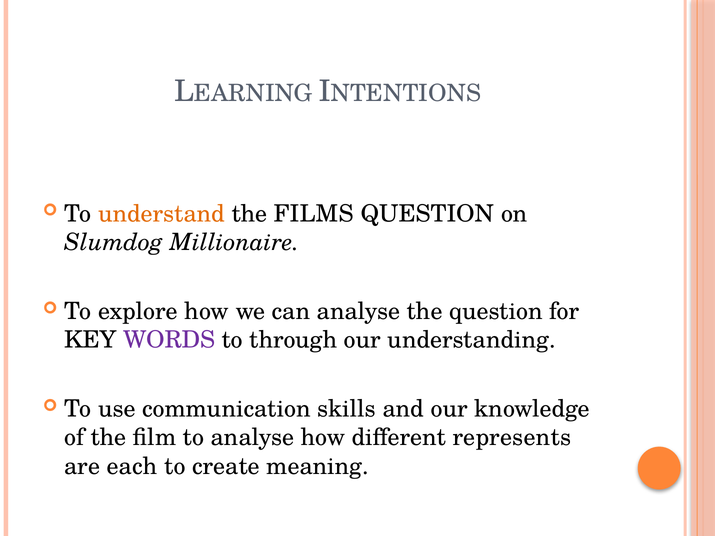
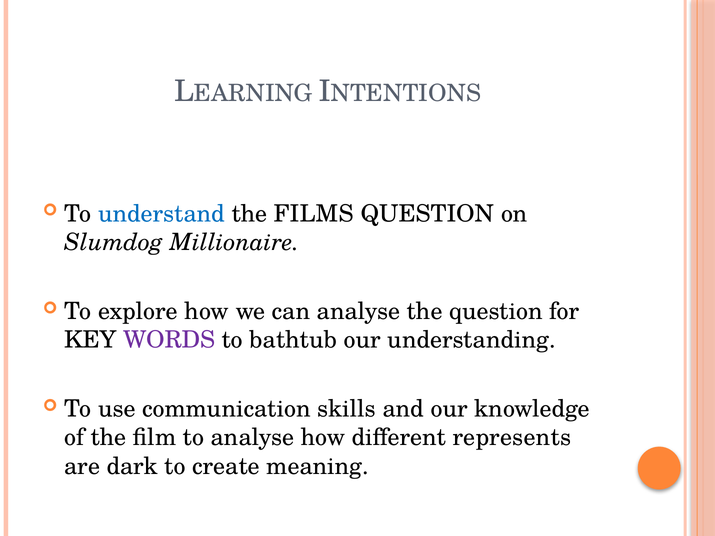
understand colour: orange -> blue
through: through -> bathtub
each: each -> dark
